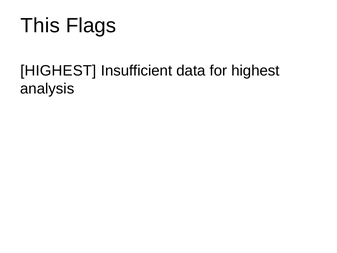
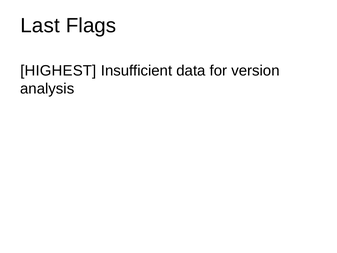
This: This -> Last
for highest: highest -> version
